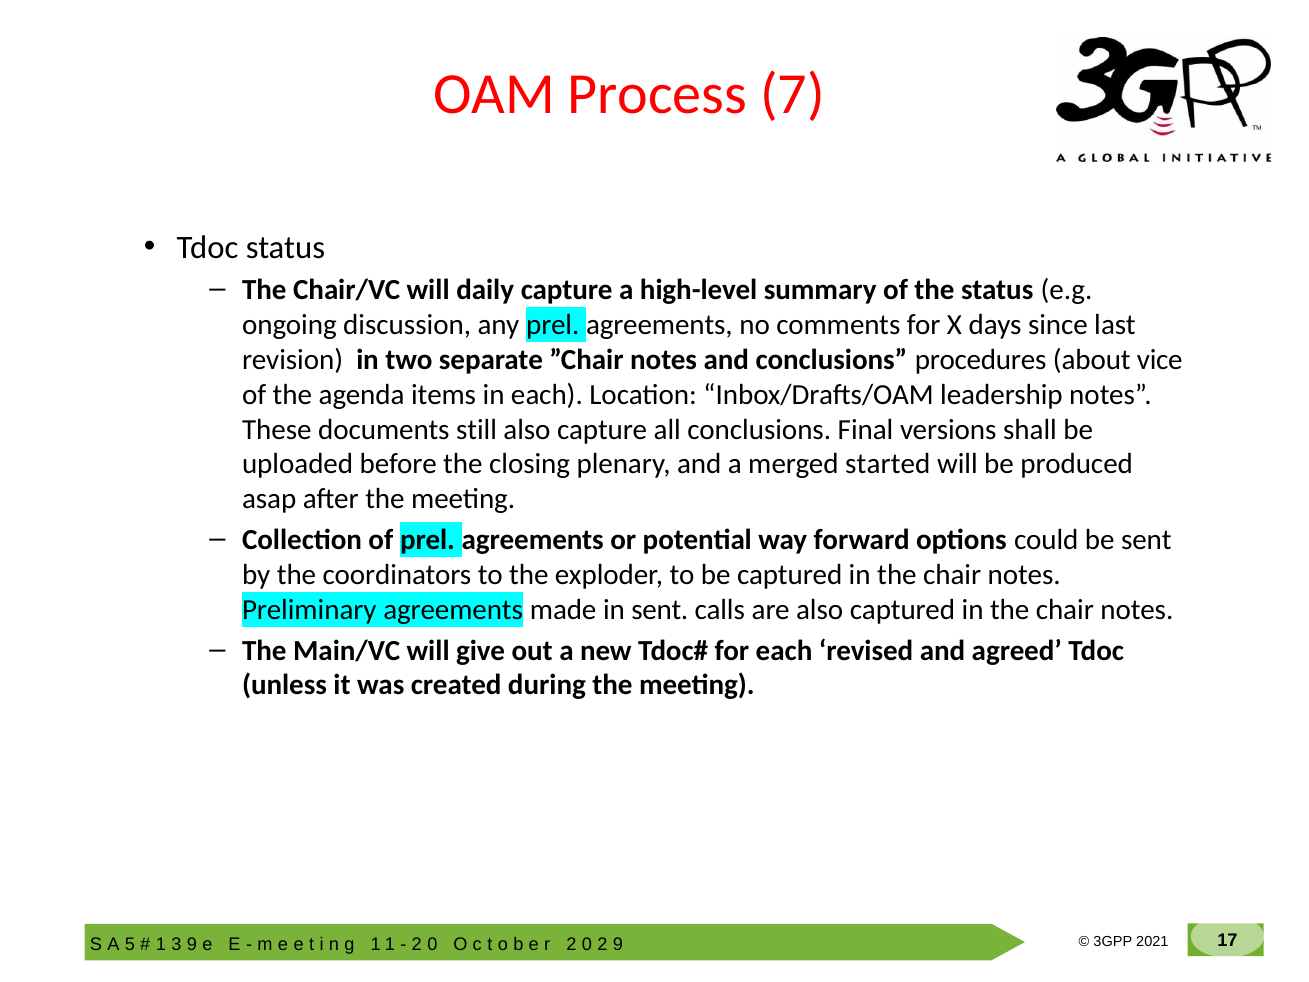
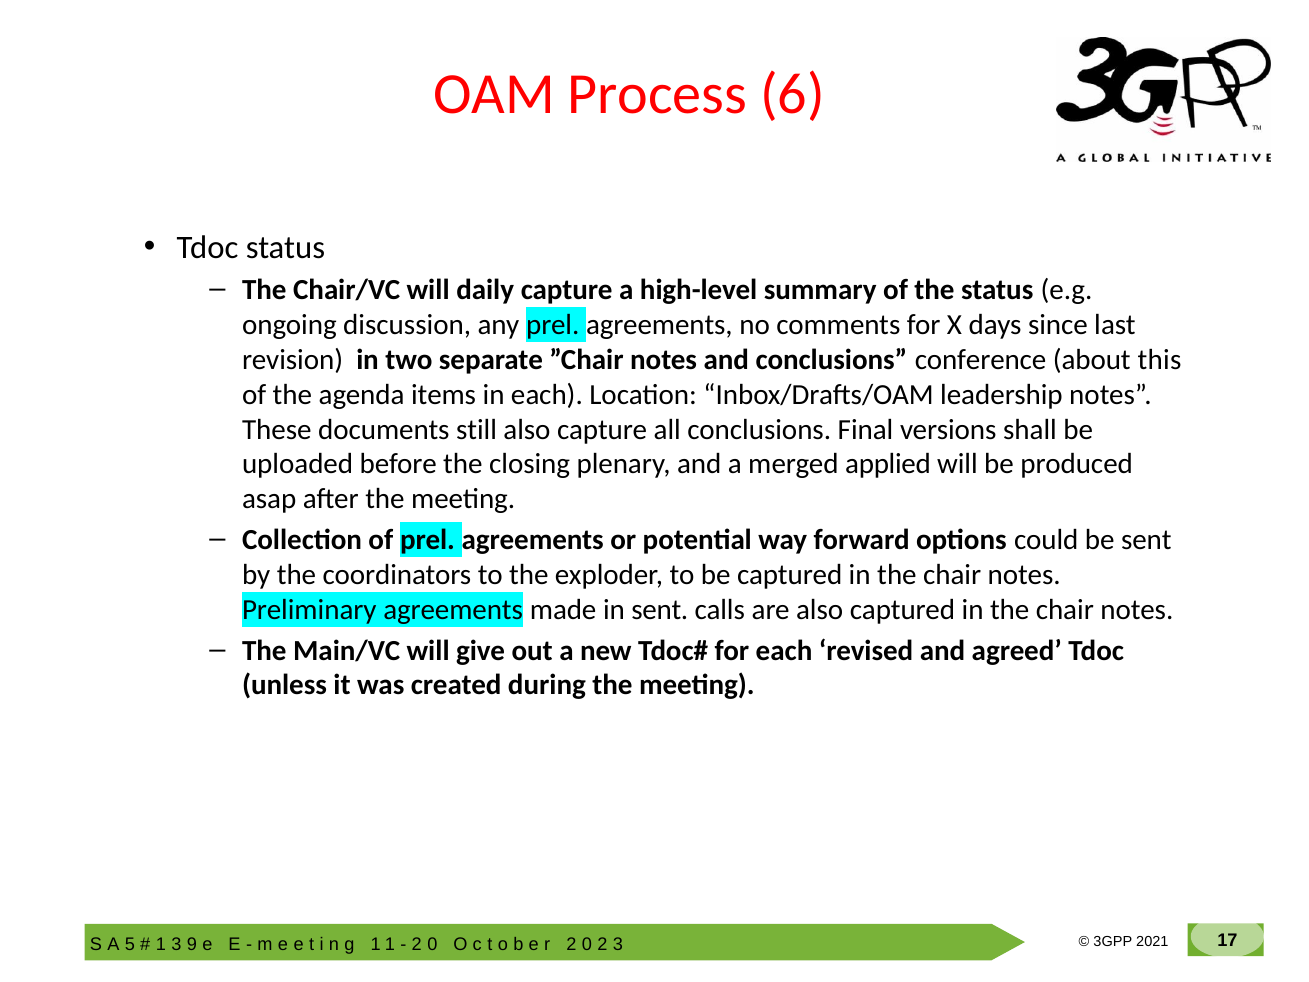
7: 7 -> 6
procedures: procedures -> conference
vice: vice -> this
started: started -> applied
9 at (618, 944): 9 -> 3
